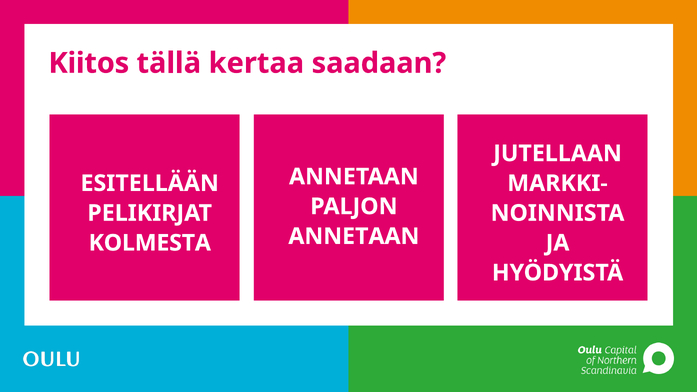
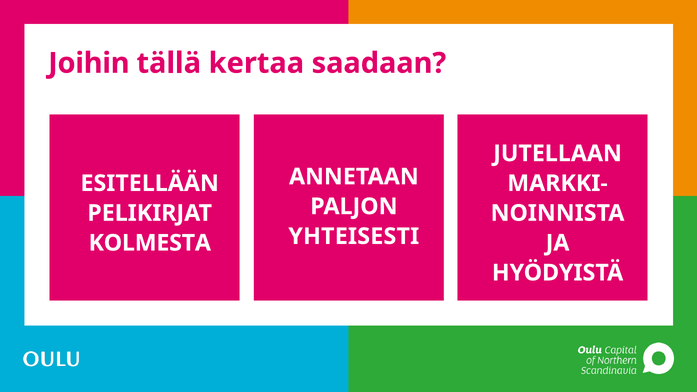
Kiitos: Kiitos -> Joihin
ANNETAAN at (354, 236): ANNETAAN -> YHTEISESTI
